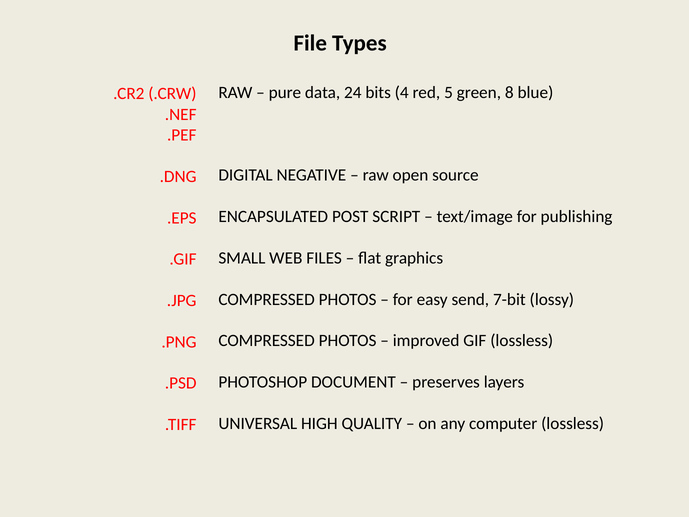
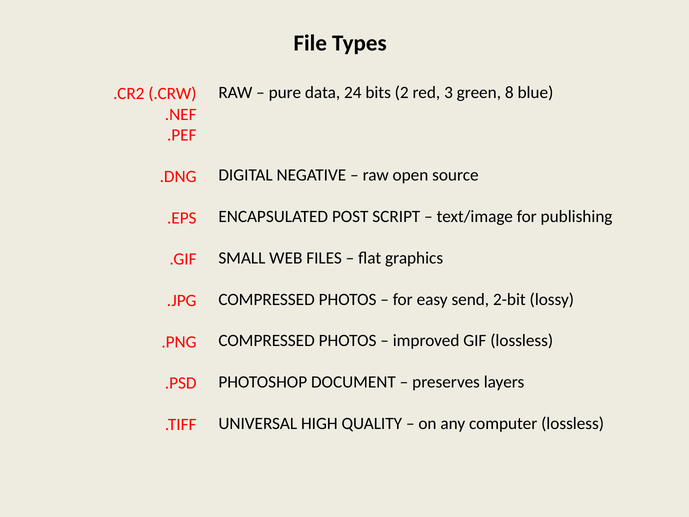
4: 4 -> 2
5: 5 -> 3
7-bit: 7-bit -> 2-bit
